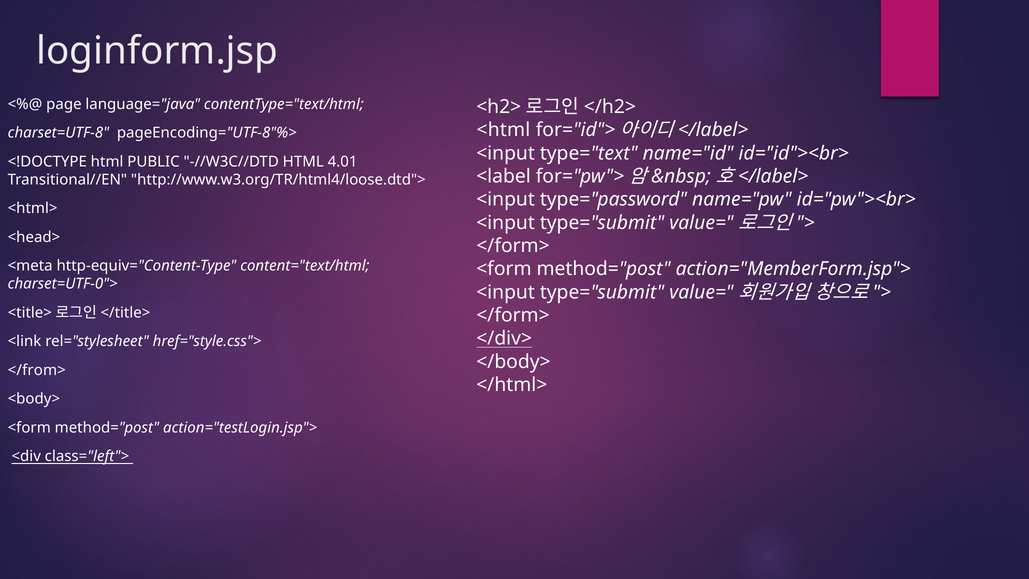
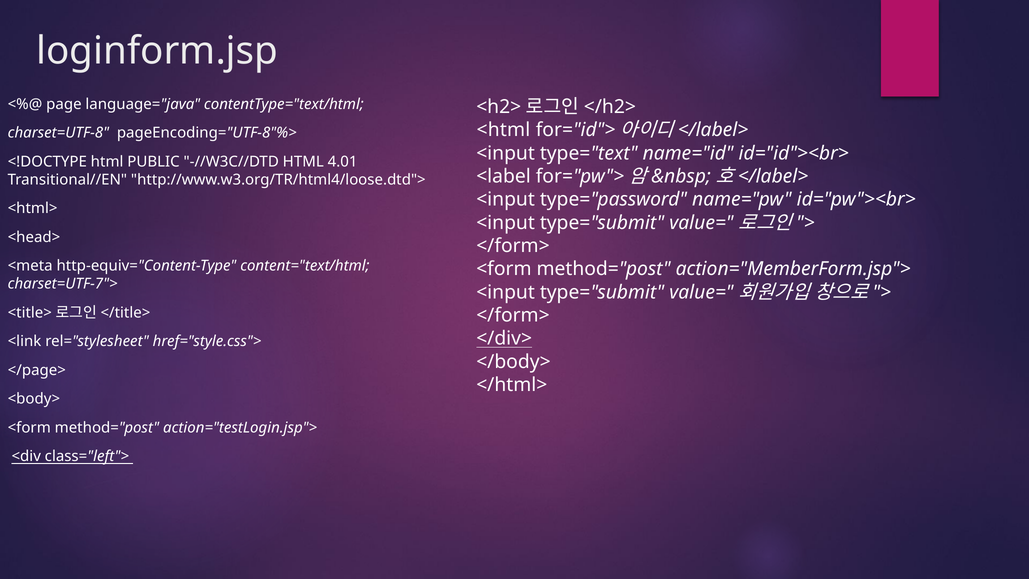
charset=UTF-0">: charset=UTF-0"> -> charset=UTF-7">
</from>: </from> -> </page>
